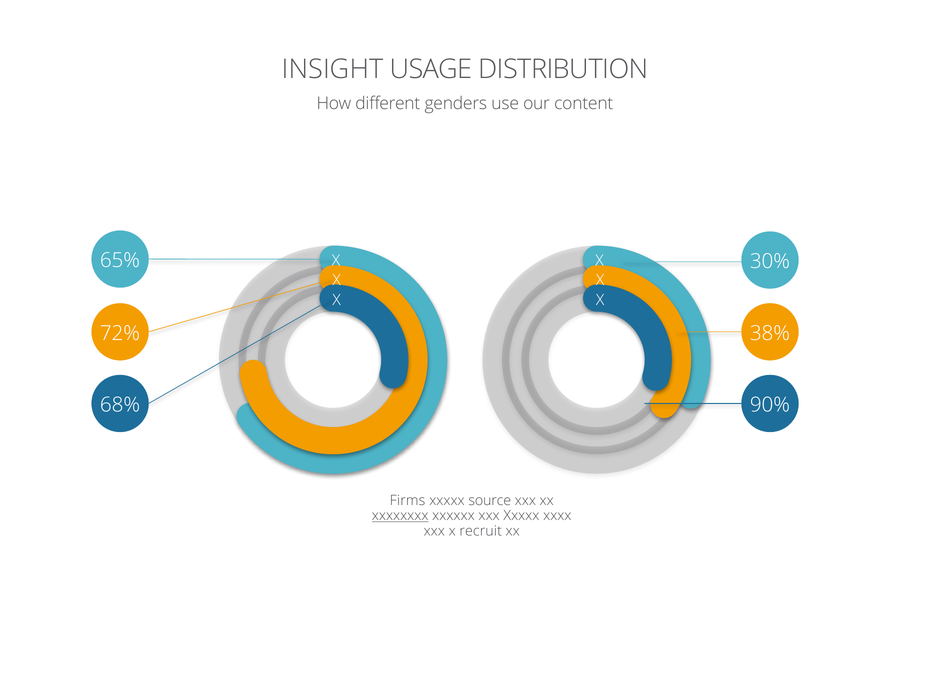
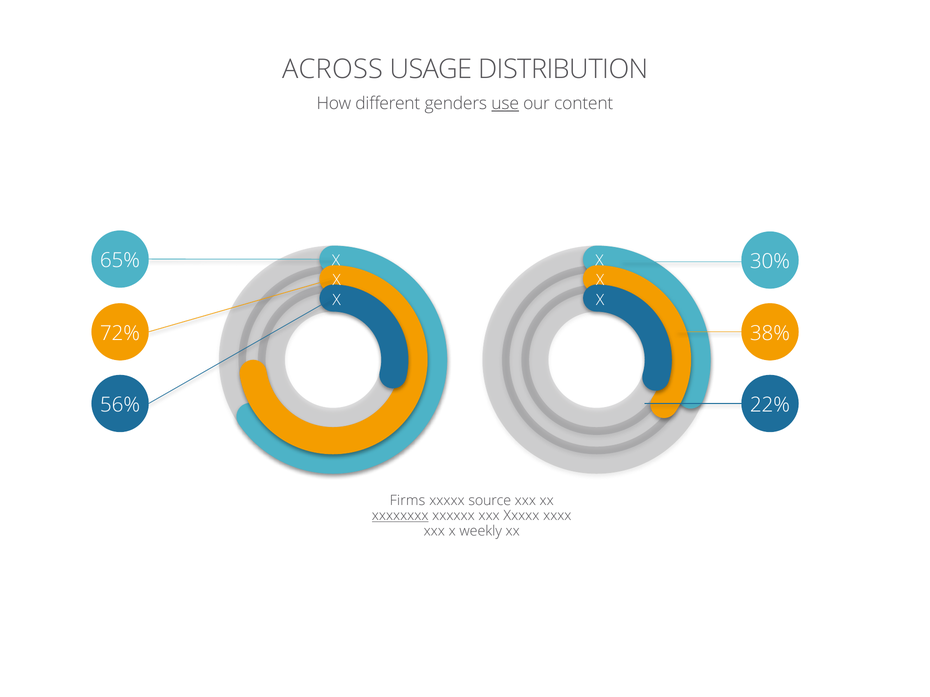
INSIGHT: INSIGHT -> ACROSS
use underline: none -> present
68%: 68% -> 56%
90%: 90% -> 22%
recruit: recruit -> weekly
